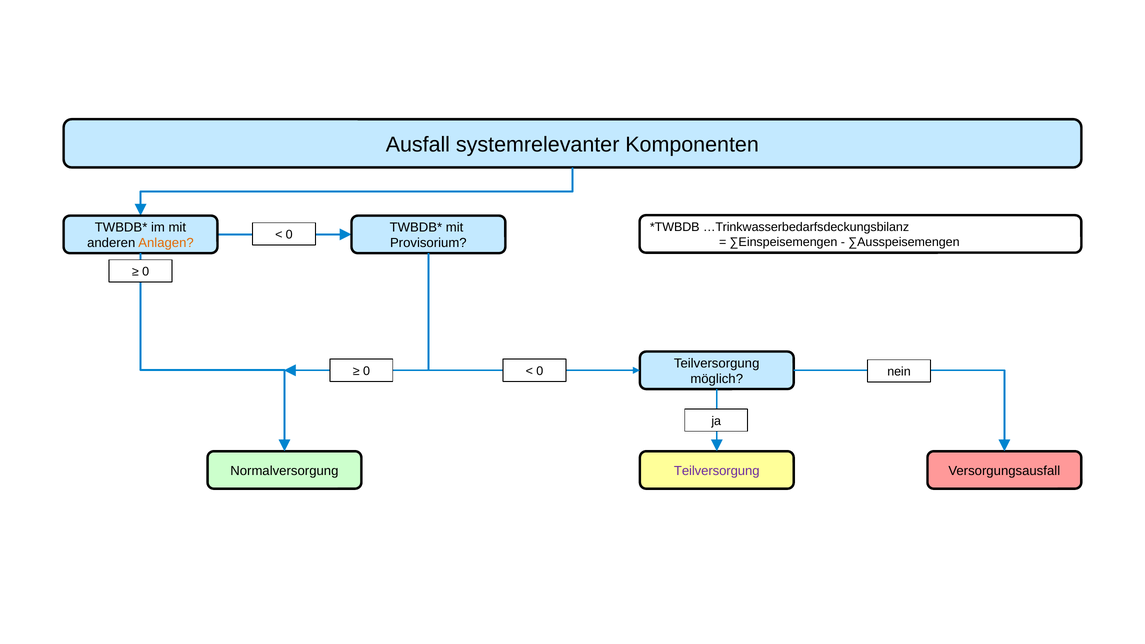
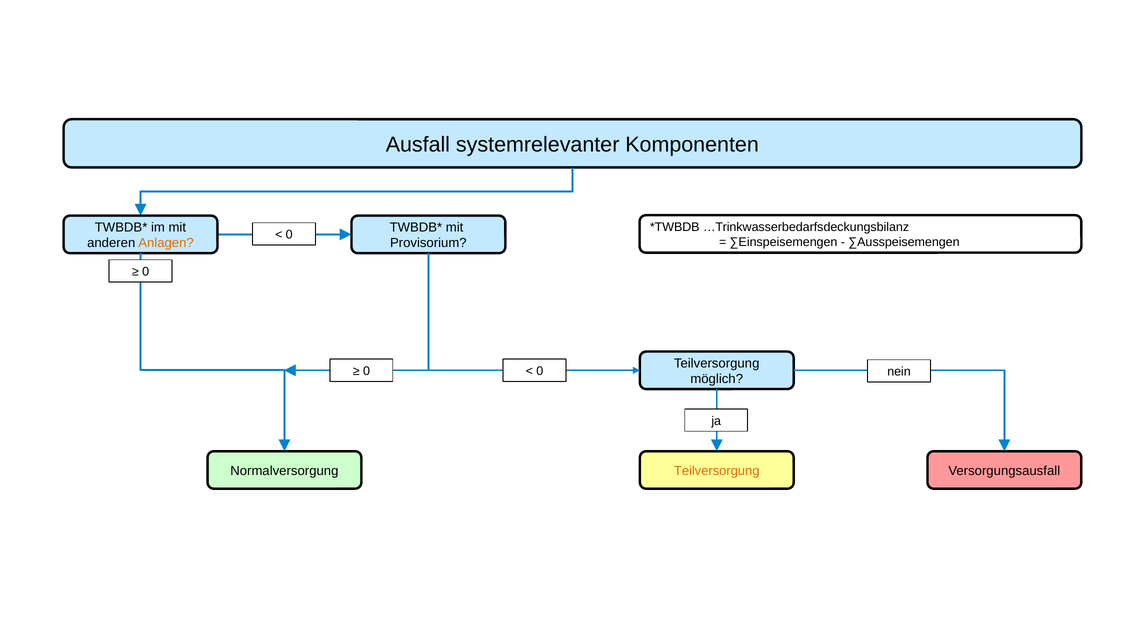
Teilversorgung at (717, 471) colour: purple -> orange
